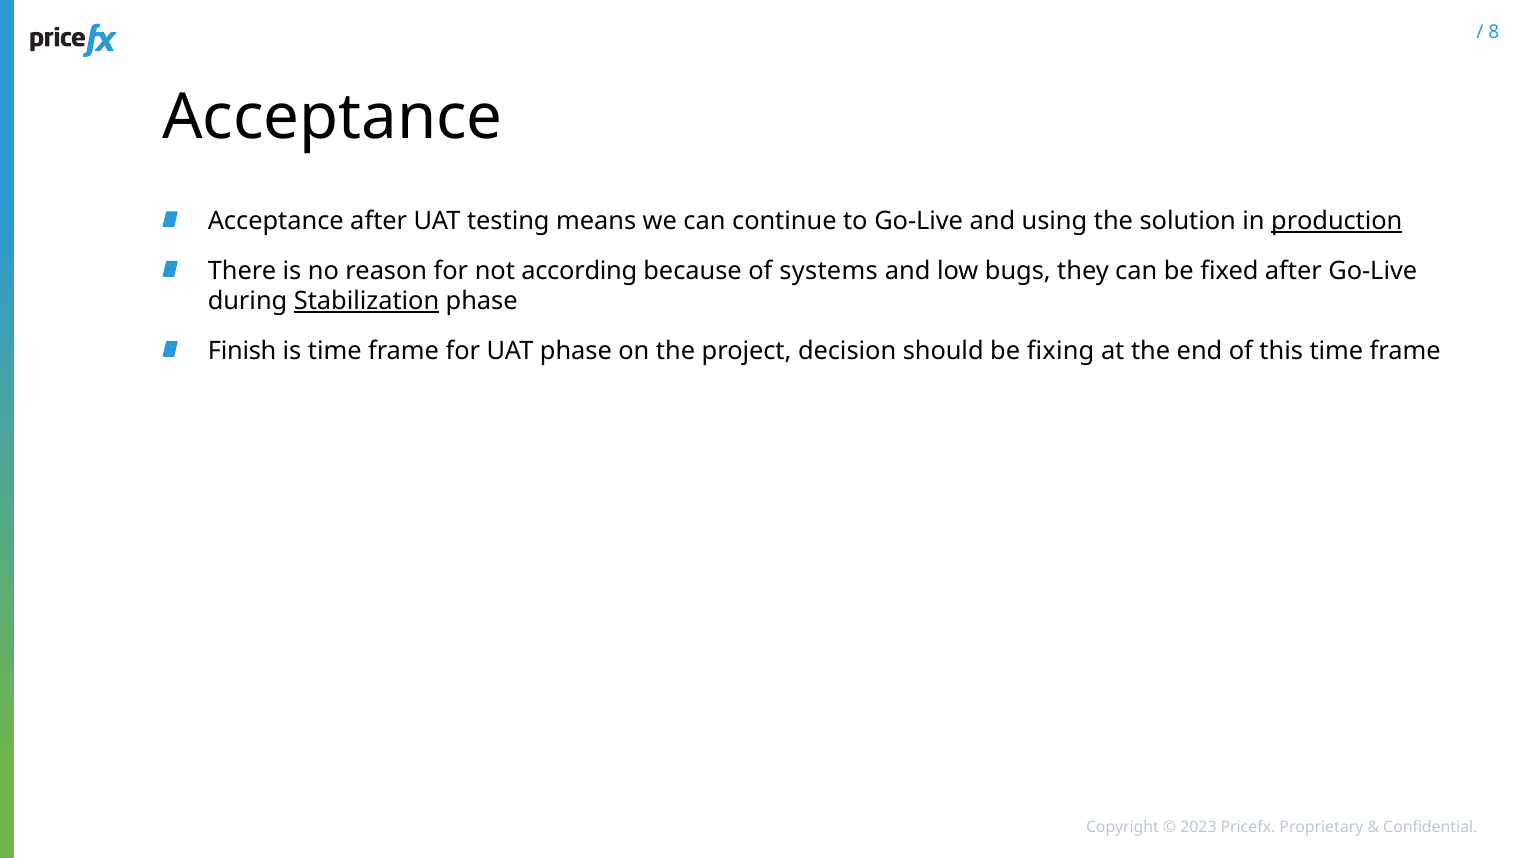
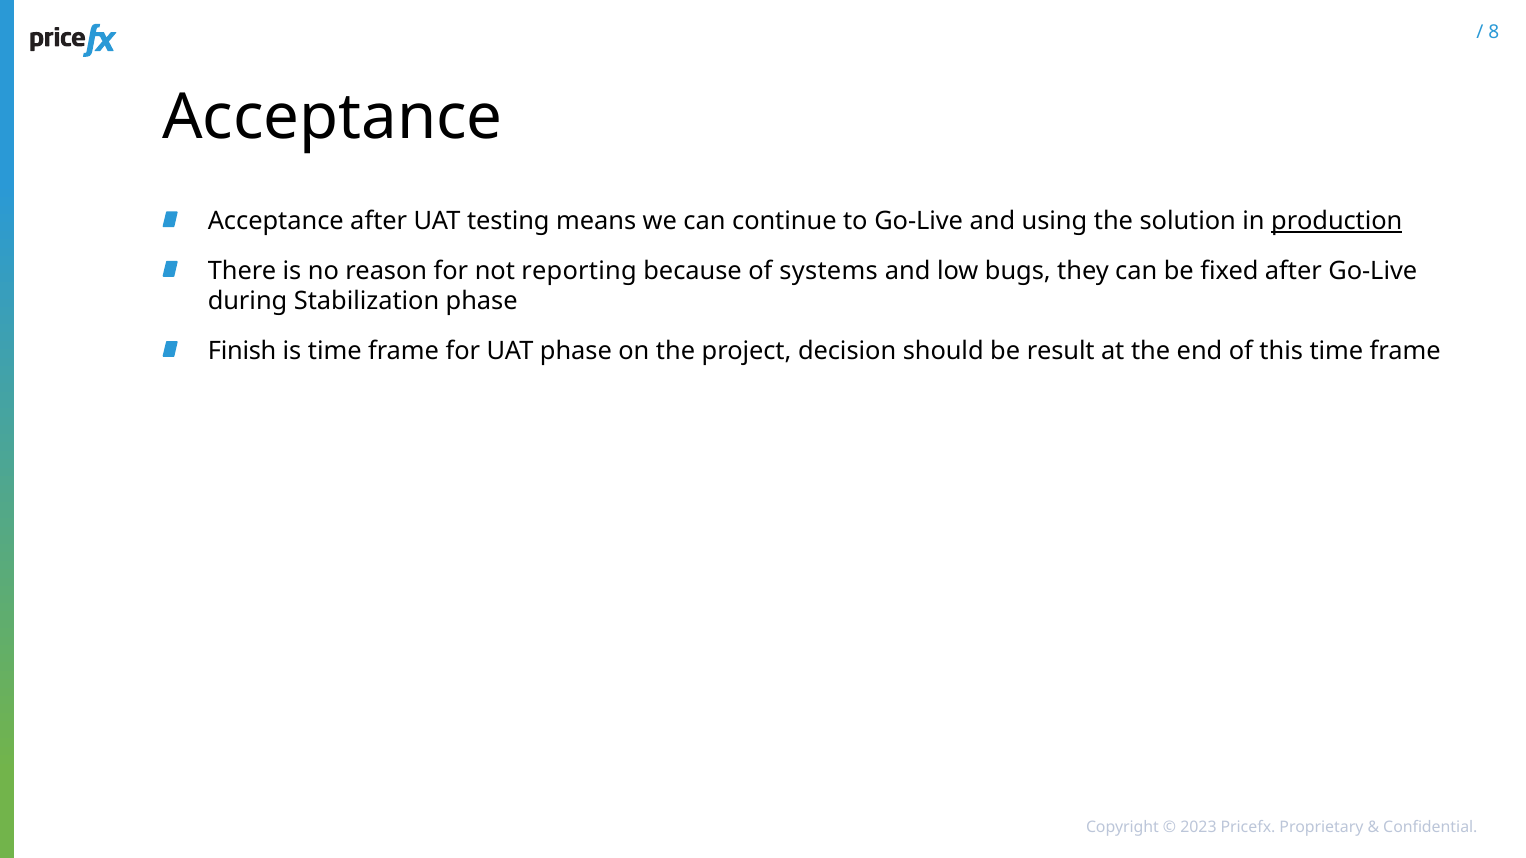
according: according -> reporting
Stabilization underline: present -> none
fixing: fixing -> result
